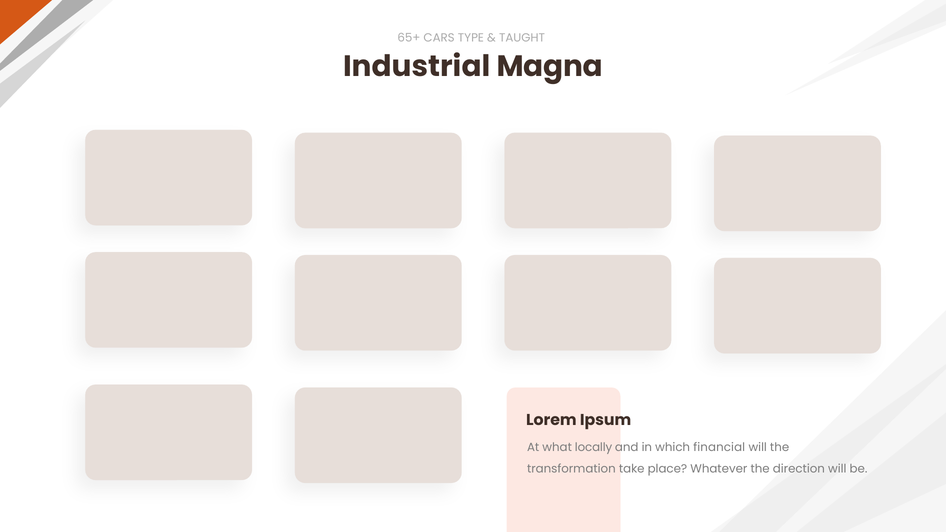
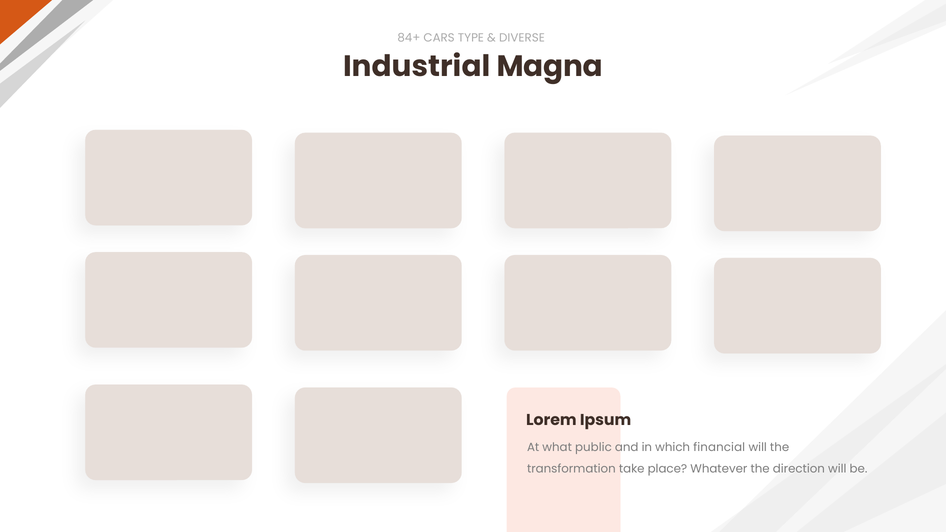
65+: 65+ -> 84+
TAUGHT: TAUGHT -> DIVERSE
locally: locally -> public
